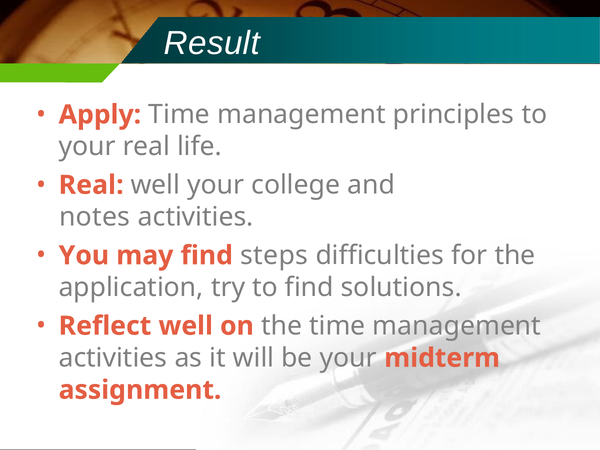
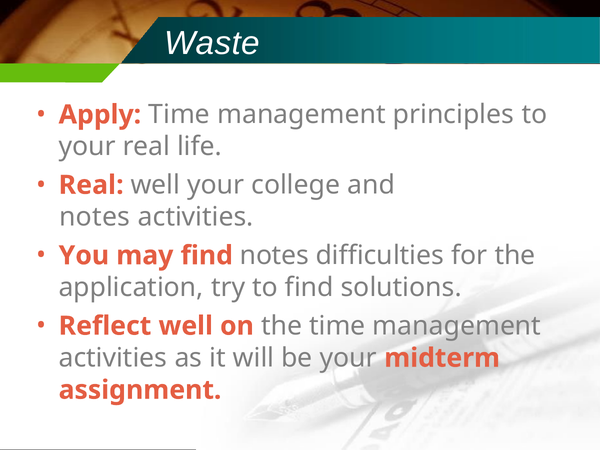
Result: Result -> Waste
find steps: steps -> notes
